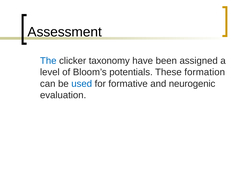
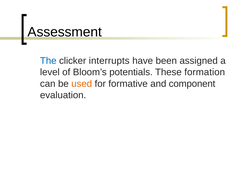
taxonomy: taxonomy -> interrupts
used colour: blue -> orange
neurogenic: neurogenic -> component
